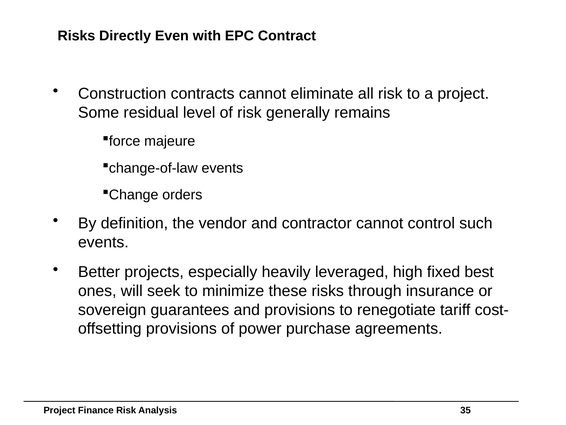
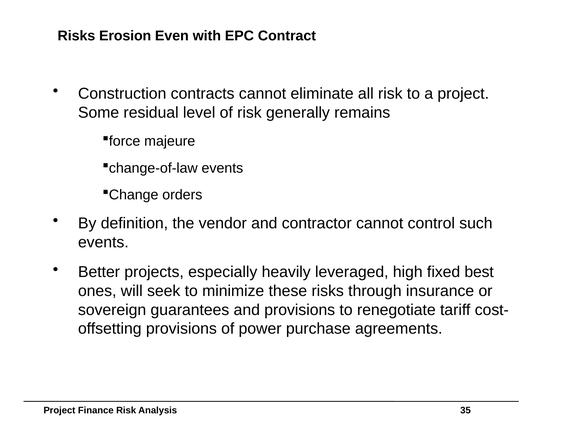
Directly: Directly -> Erosion
